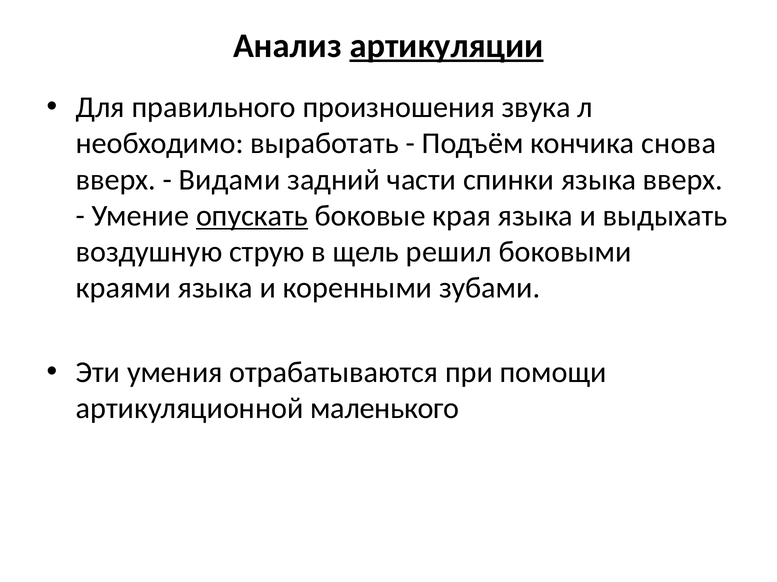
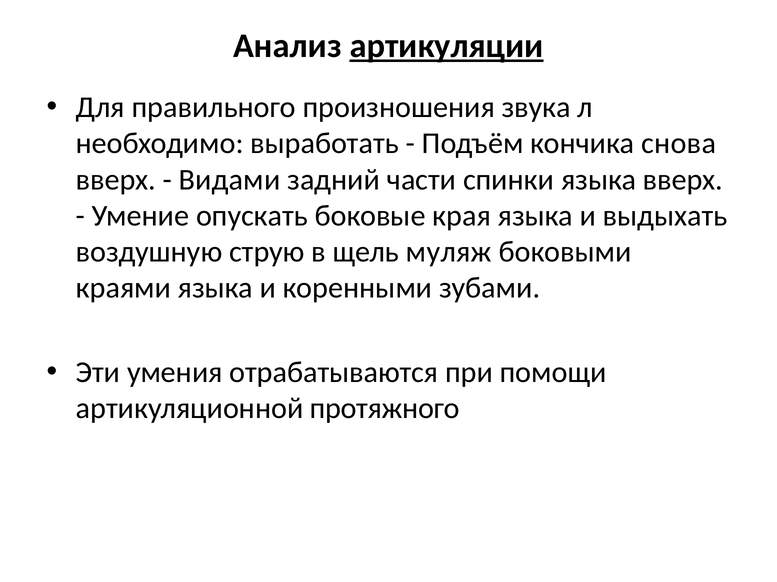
опускать underline: present -> none
решил: решил -> муляж
маленького: маленького -> протяжного
